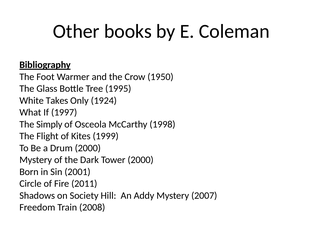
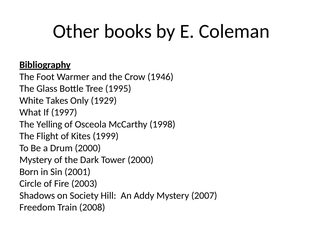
1950: 1950 -> 1946
1924: 1924 -> 1929
Simply: Simply -> Yelling
2011: 2011 -> 2003
